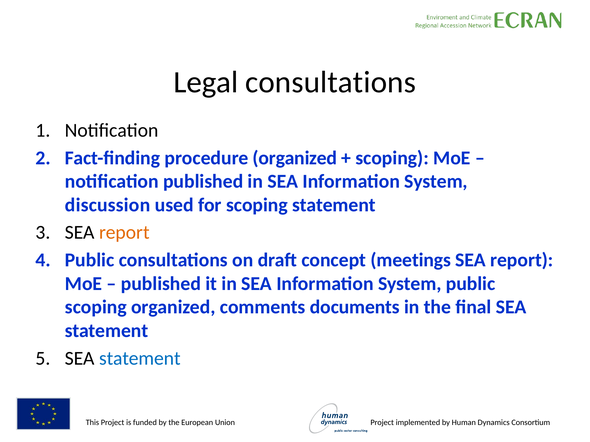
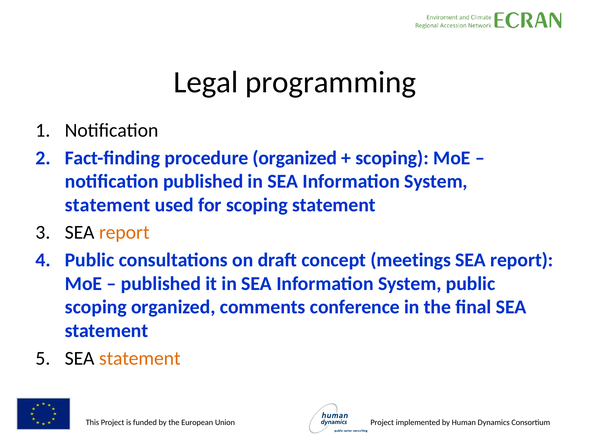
Legal consultations: consultations -> programming
discussion at (108, 205): discussion -> statement
documents: documents -> conference
statement at (140, 359) colour: blue -> orange
